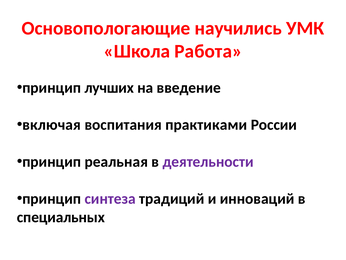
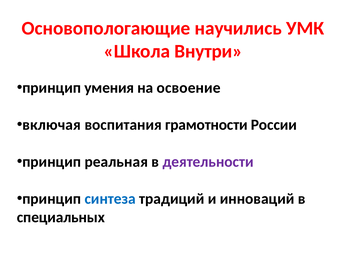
Работа: Работа -> Внутри
лучших: лучших -> умения
введение: введение -> освоение
практиками: практиками -> грамотности
синтеза colour: purple -> blue
